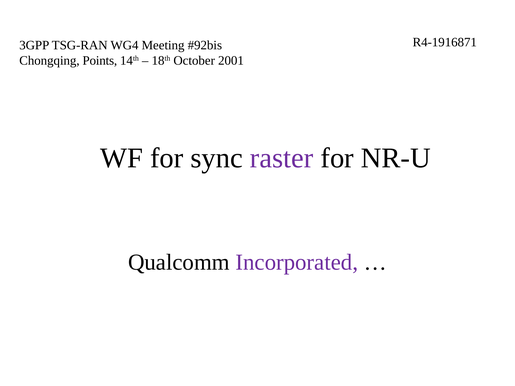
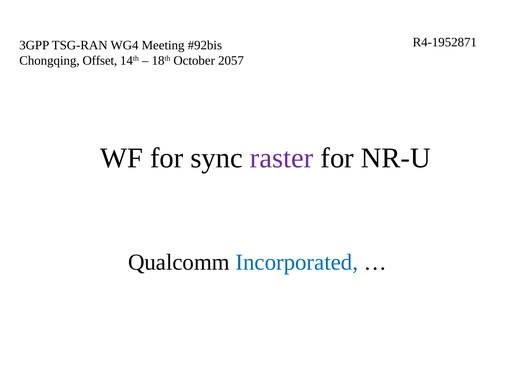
R4-1916871: R4-1916871 -> R4-1952871
Points: Points -> Offset
2001: 2001 -> 2057
Incorporated colour: purple -> blue
